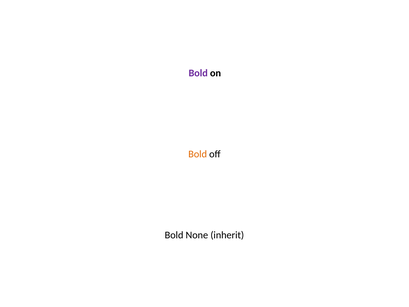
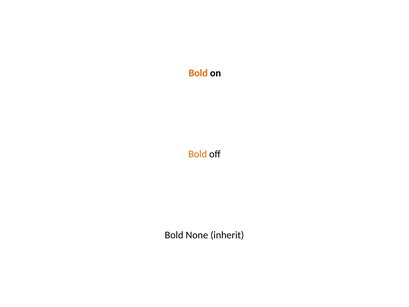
Bold at (198, 73) colour: purple -> orange
